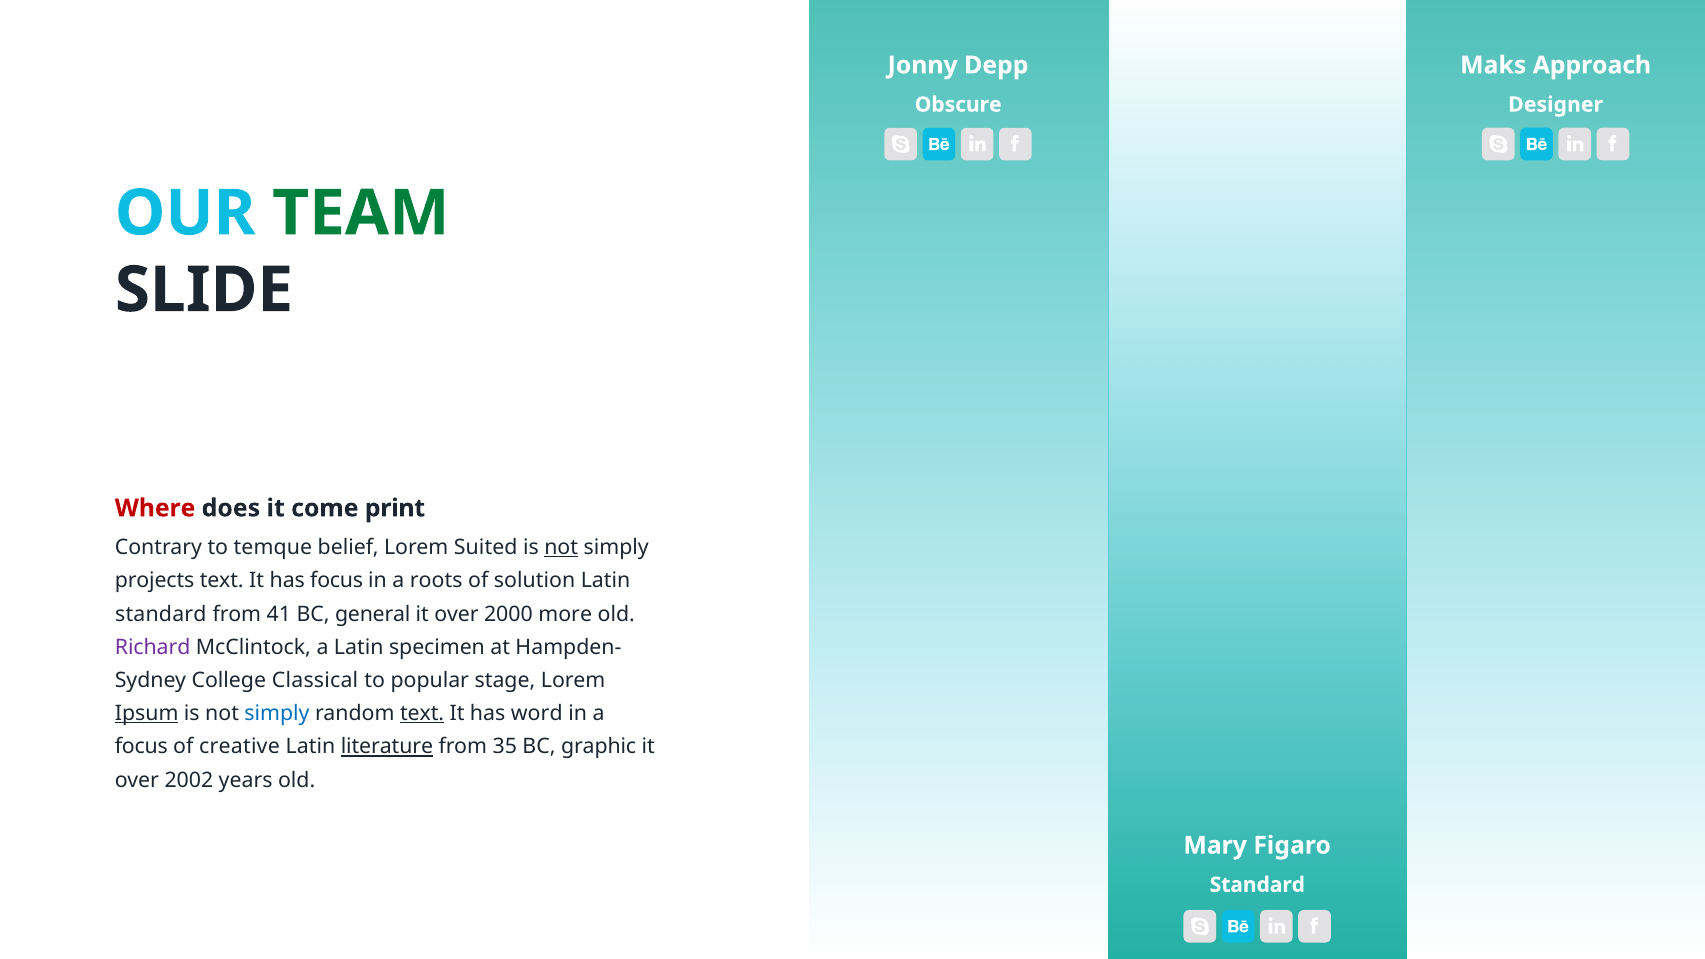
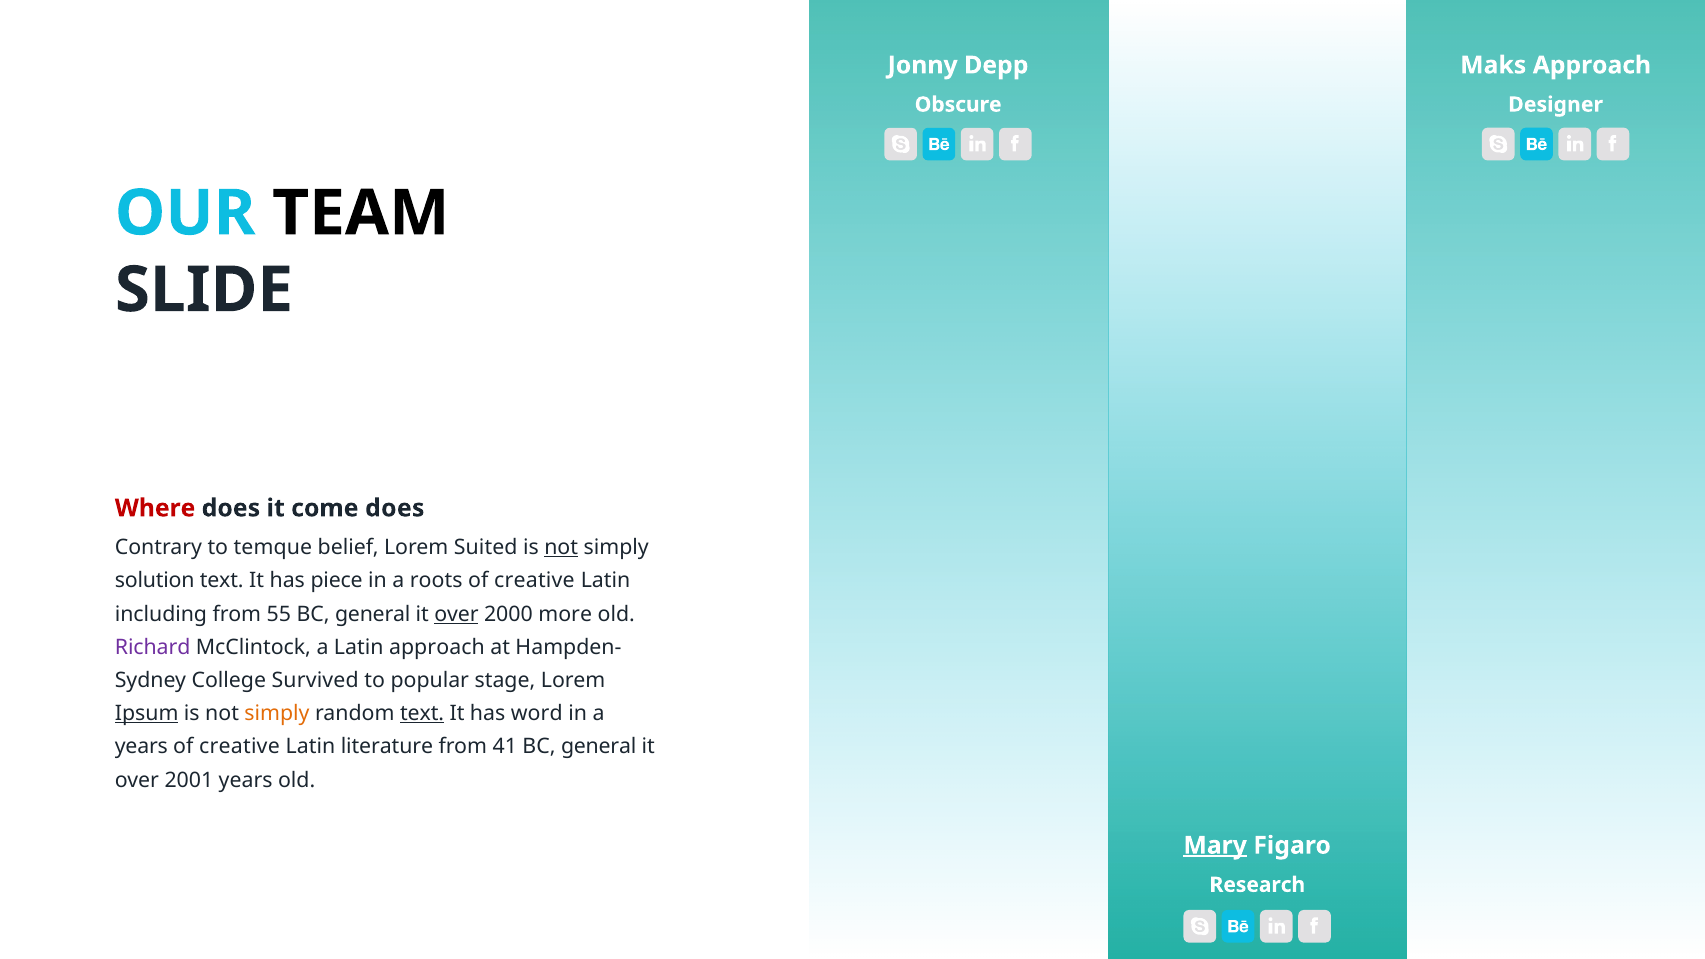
TEAM colour: green -> black
come print: print -> does
projects: projects -> solution
has focus: focus -> piece
solution at (535, 581): solution -> creative
standard at (161, 614): standard -> including
41: 41 -> 55
over at (456, 614) underline: none -> present
Latin specimen: specimen -> approach
Classical: Classical -> Survived
simply at (277, 714) colour: blue -> orange
focus at (141, 747): focus -> years
literature underline: present -> none
35: 35 -> 41
graphic at (599, 747): graphic -> general
2002: 2002 -> 2001
Mary underline: none -> present
Standard at (1257, 885): Standard -> Research
